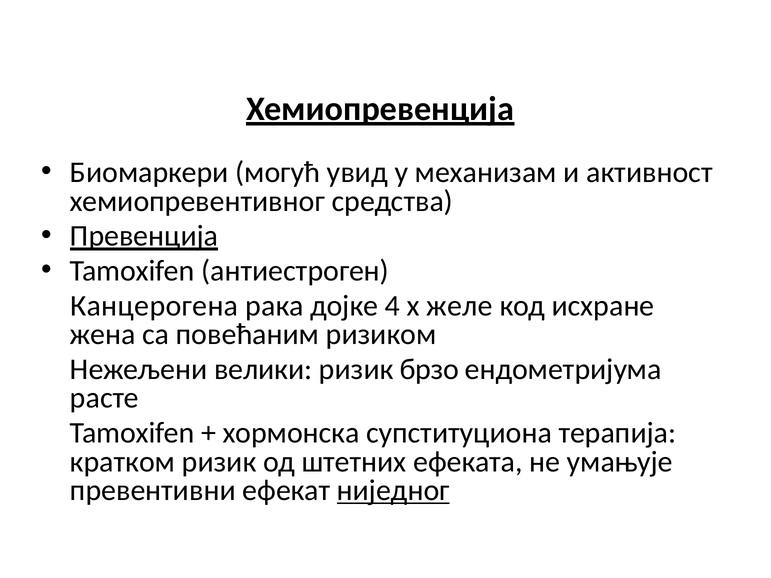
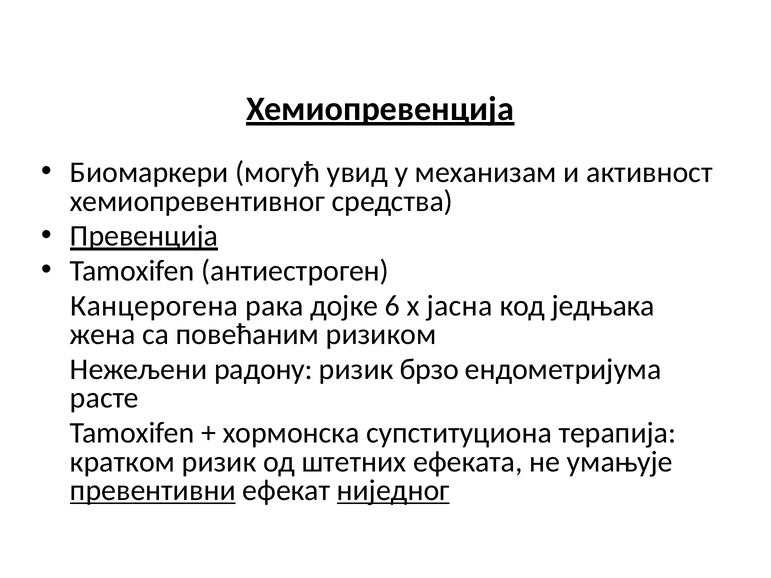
4: 4 -> 6
желе: желе -> јасна
исхране: исхране -> једњака
велики: велики -> радону
превентивни underline: none -> present
